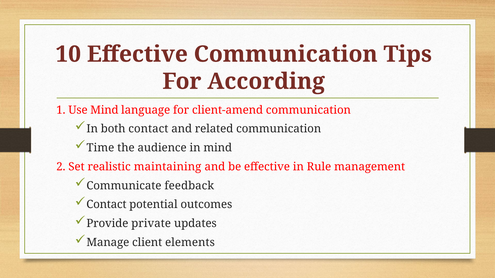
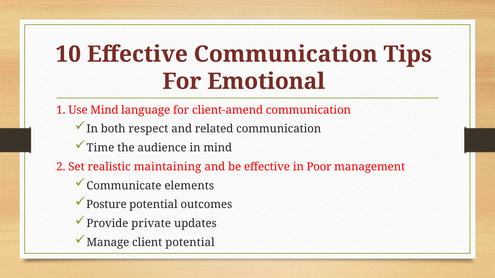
According: According -> Emotional
both contact: contact -> respect
Rule: Rule -> Poor
feedback: feedback -> elements
Contact at (106, 205): Contact -> Posture
client elements: elements -> potential
